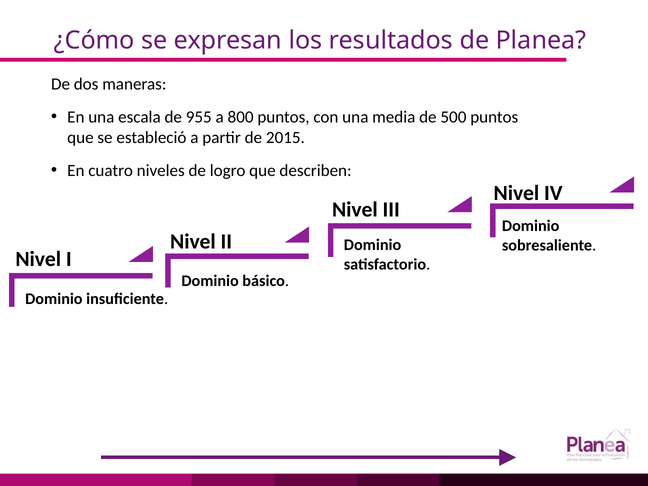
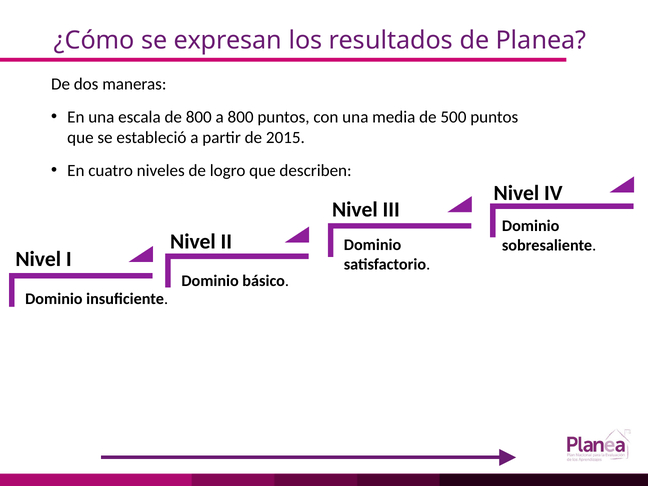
de 955: 955 -> 800
